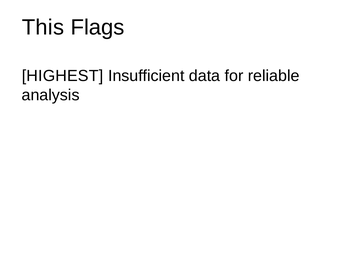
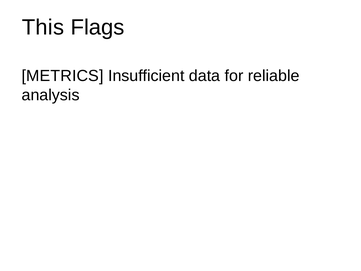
HIGHEST: HIGHEST -> METRICS
